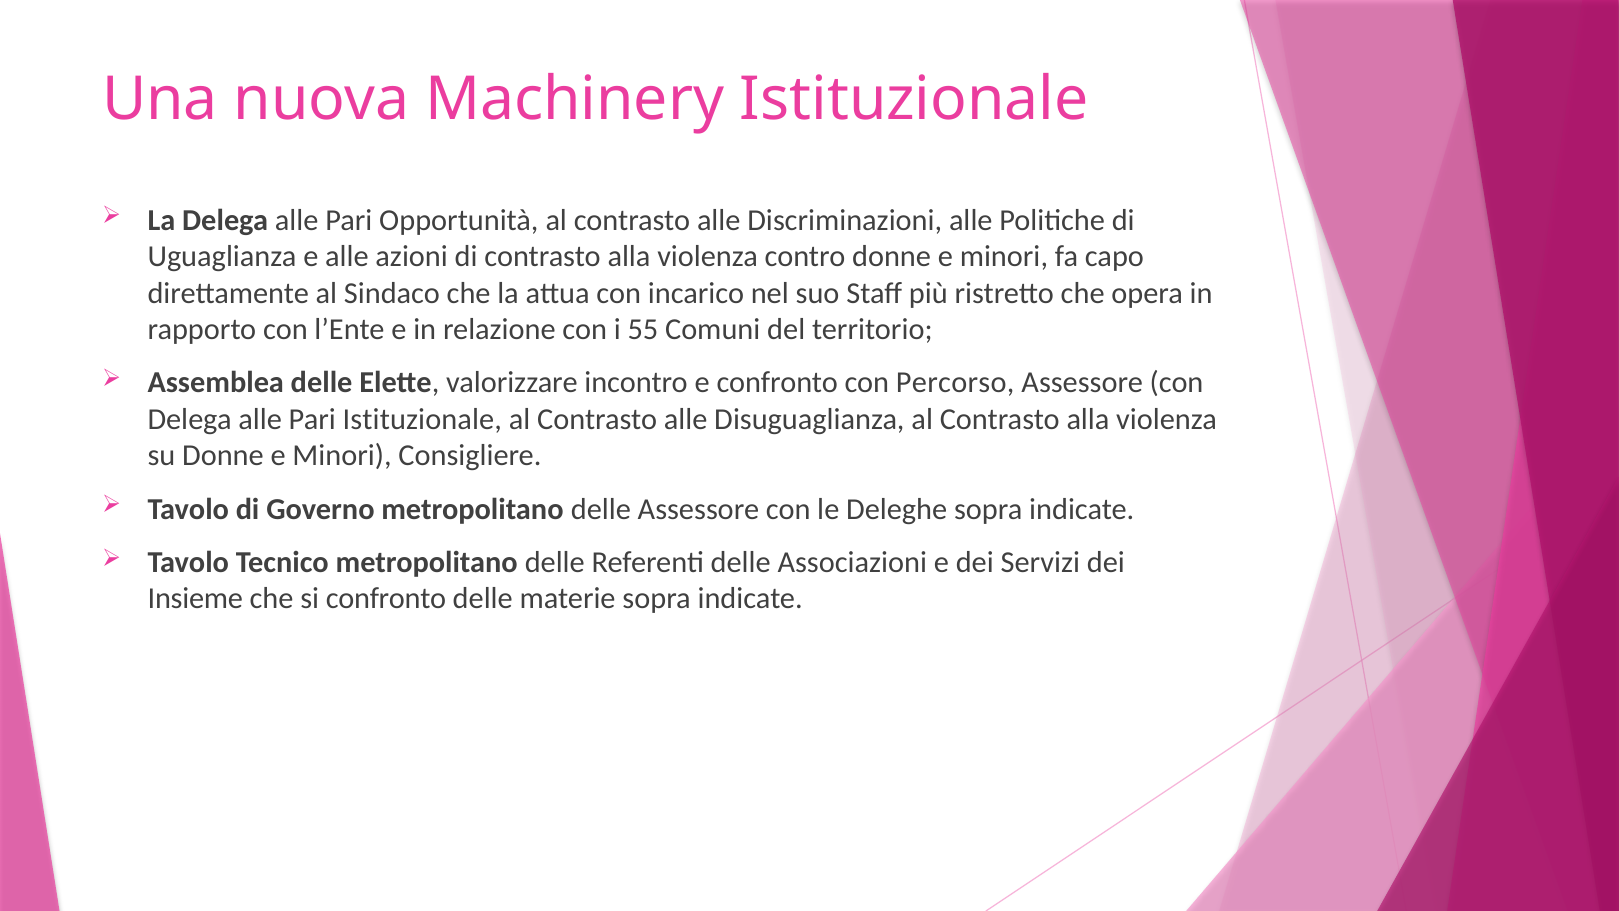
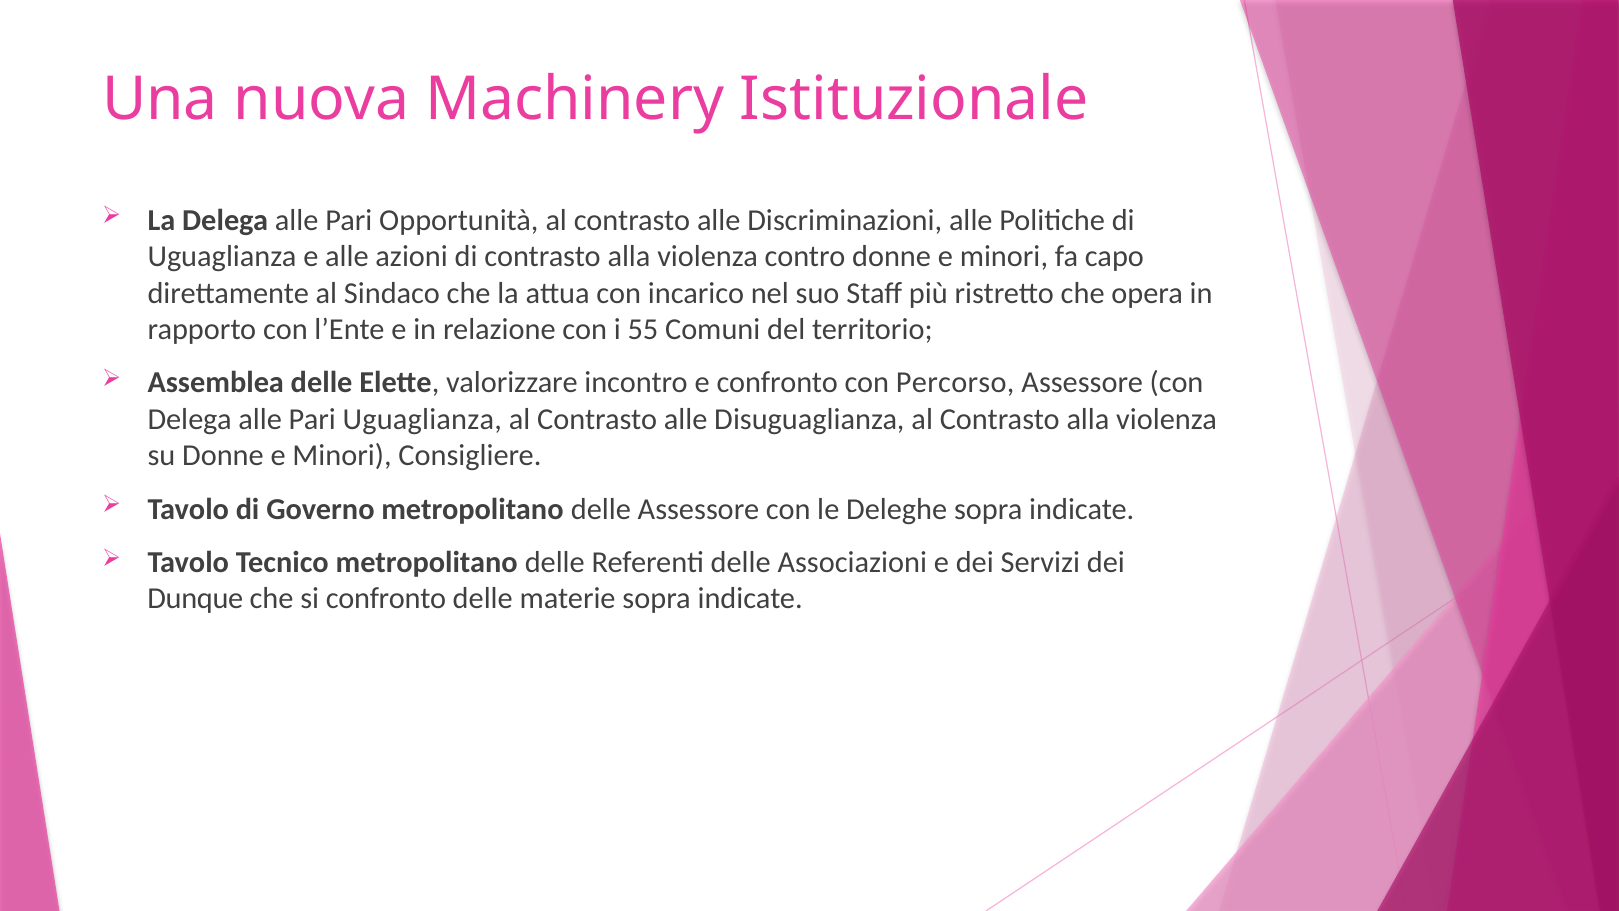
Pari Istituzionale: Istituzionale -> Uguaglianza
Insieme: Insieme -> Dunque
